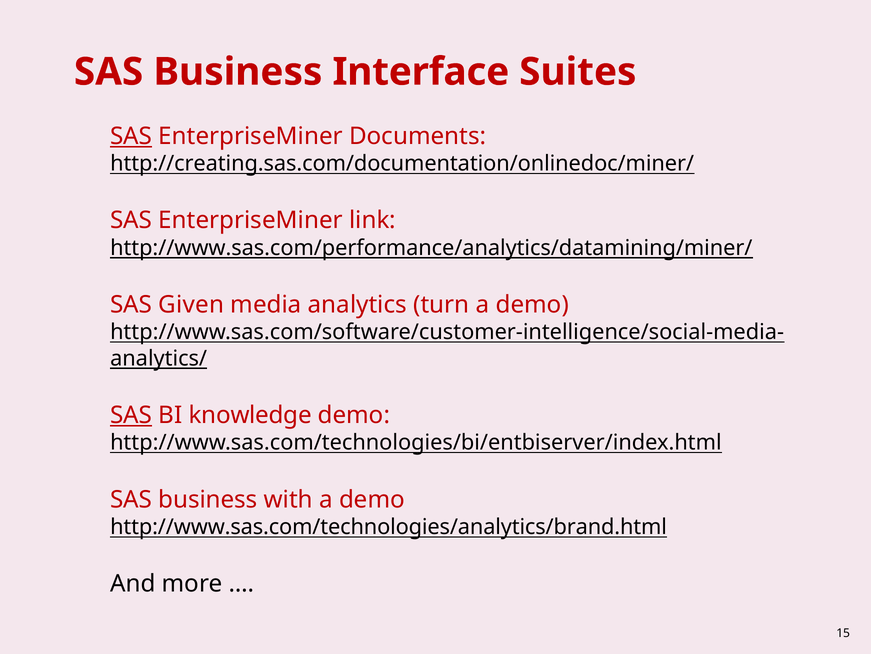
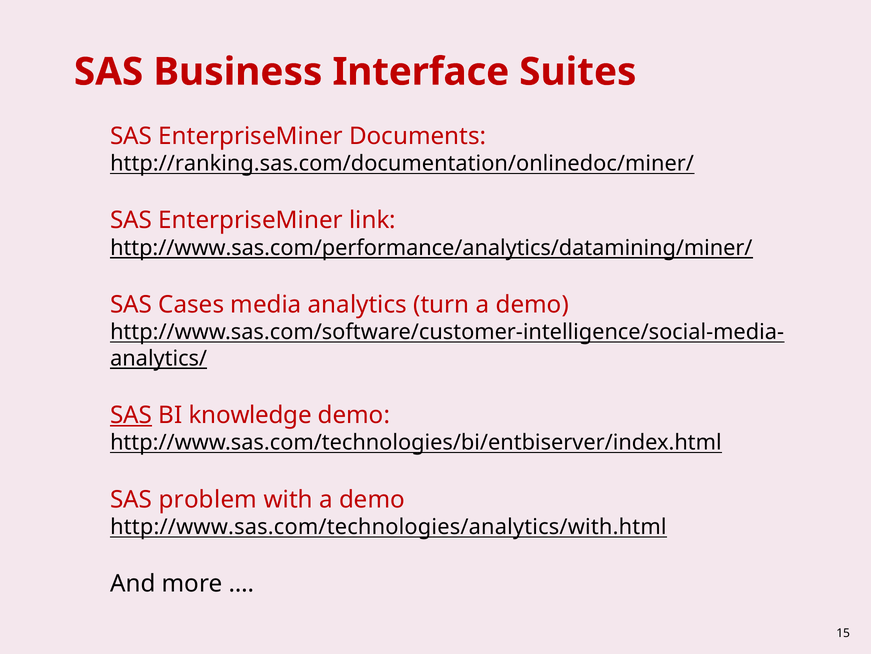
SAS at (131, 136) underline: present -> none
http://creating.sas.com/documentation/onlinedoc/miner/: http://creating.sas.com/documentation/onlinedoc/miner/ -> http://ranking.sas.com/documentation/onlinedoc/miner/
Given: Given -> Cases
business at (208, 499): business -> problem
http://www.sas.com/technologies/analytics/brand.html: http://www.sas.com/technologies/analytics/brand.html -> http://www.sas.com/technologies/analytics/with.html
